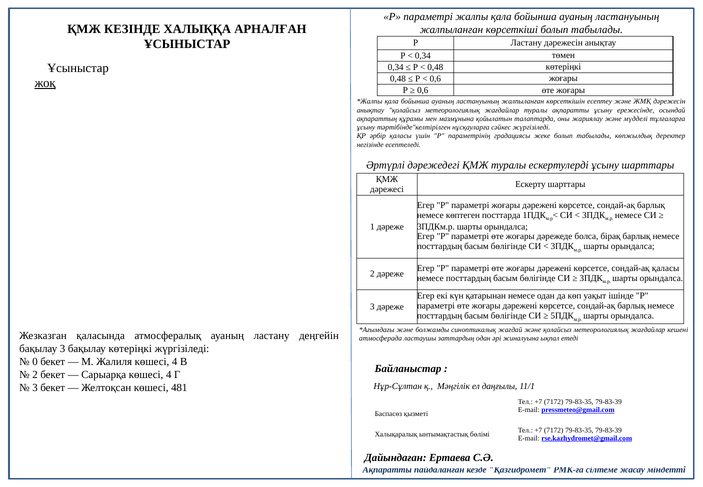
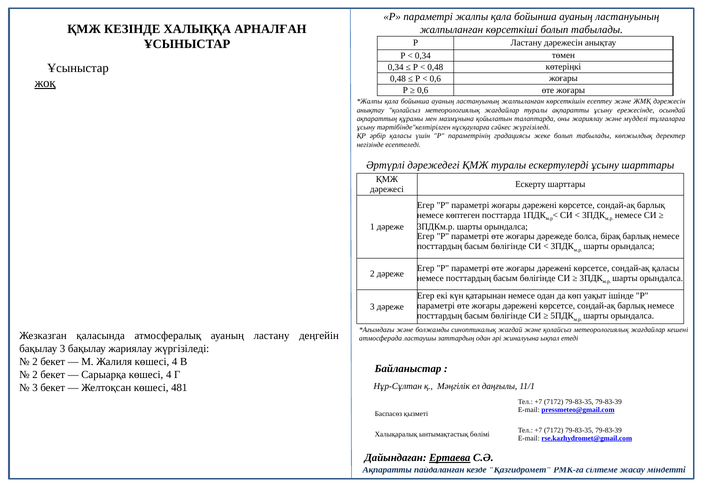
бақылау көтеріңкі: көтеріңкі -> жариялау
0 at (35, 361): 0 -> 2
Ертаева underline: none -> present
